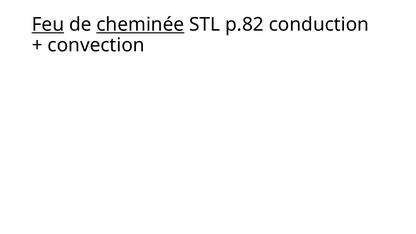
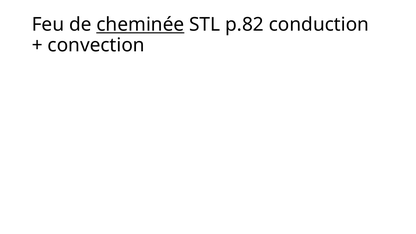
Feu underline: present -> none
